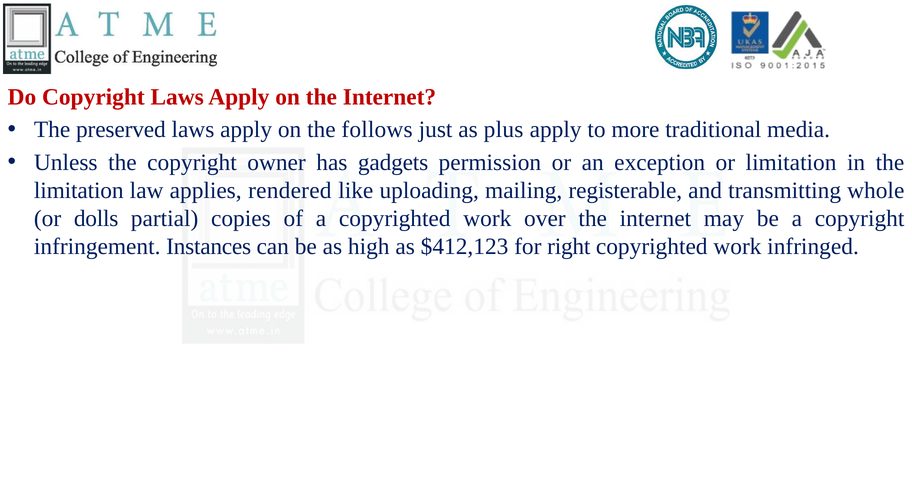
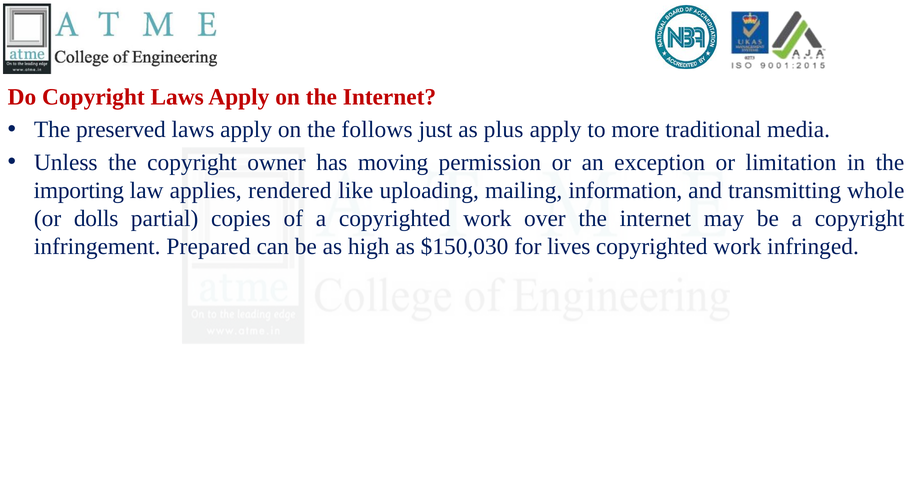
gadgets: gadgets -> moving
limitation at (79, 191): limitation -> importing
registerable: registerable -> information
Instances: Instances -> Prepared
$412,123: $412,123 -> $150,030
right: right -> lives
